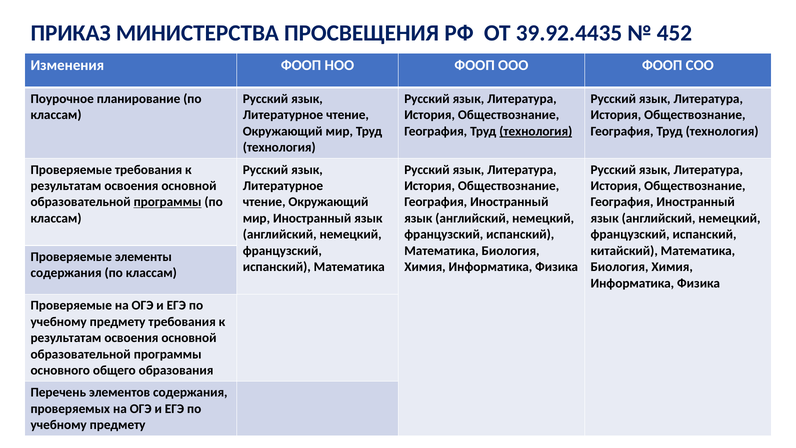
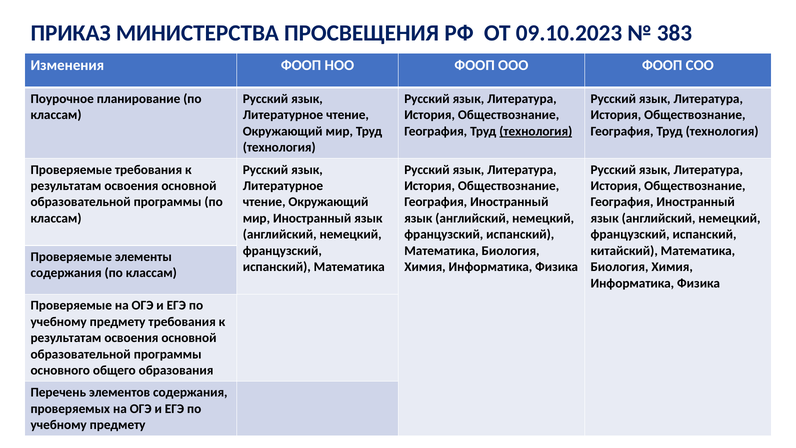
39.92.4435: 39.92.4435 -> 09.10.2023
452: 452 -> 383
программы at (168, 202) underline: present -> none
